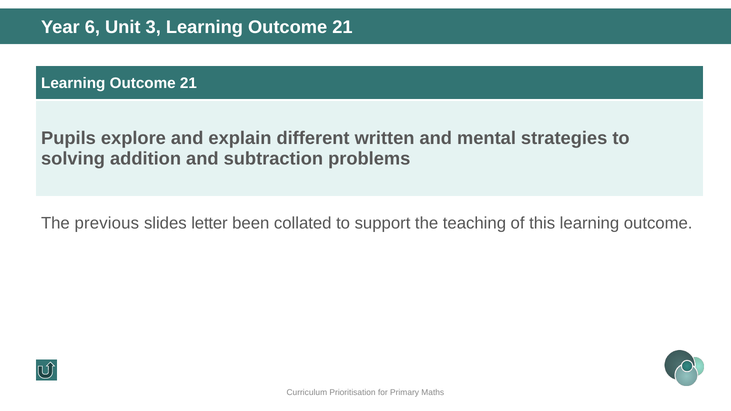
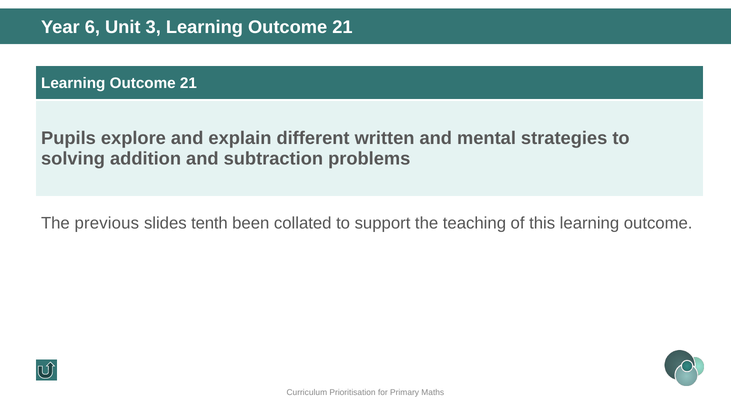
letter: letter -> tenth
